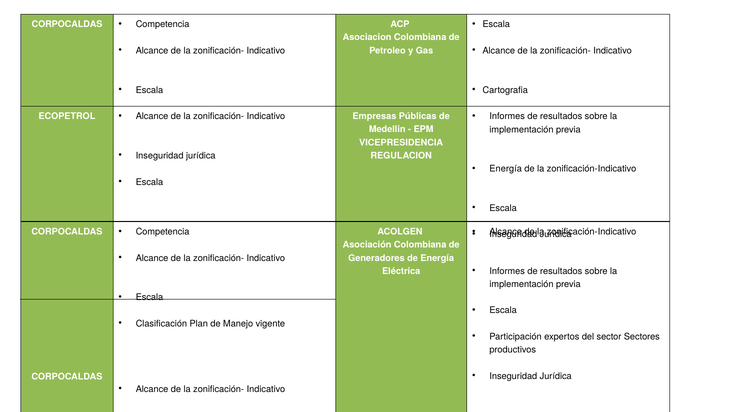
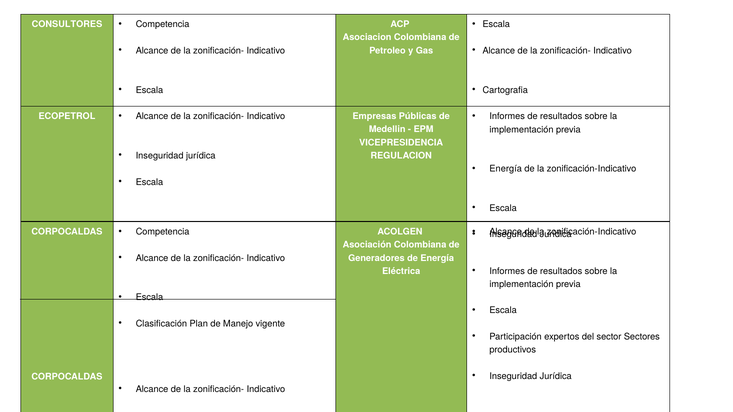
CORPOCALDAS at (67, 24): CORPOCALDAS -> CONSULTORES
